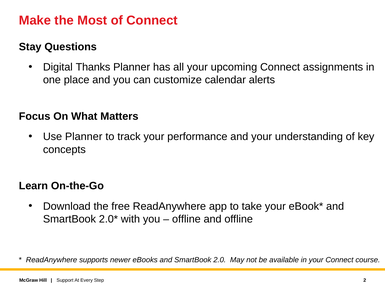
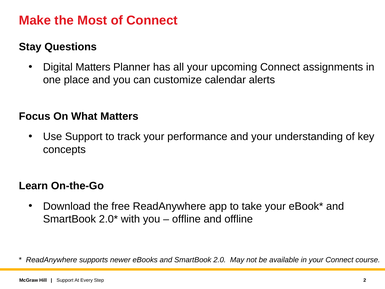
Digital Thanks: Thanks -> Matters
Use Planner: Planner -> Support
